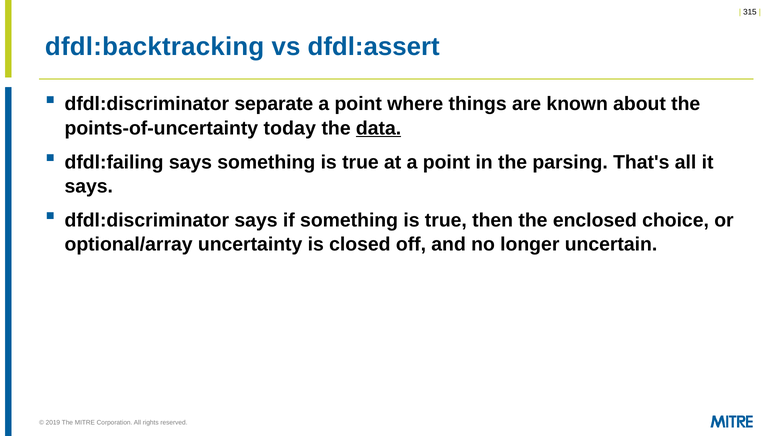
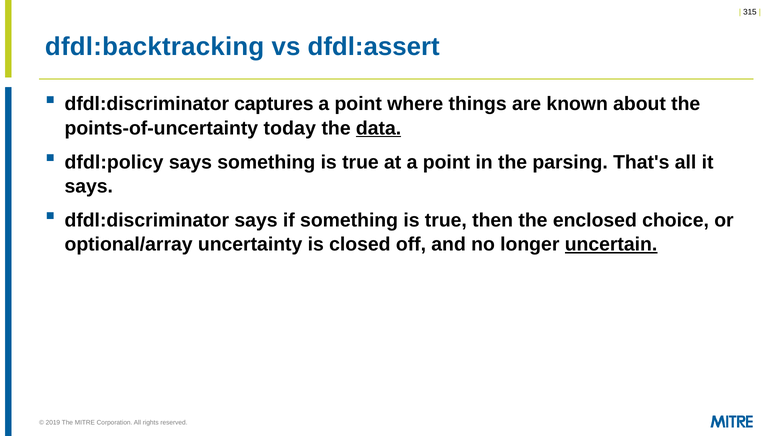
separate: separate -> captures
dfdl:failing: dfdl:failing -> dfdl:policy
uncertain underline: none -> present
